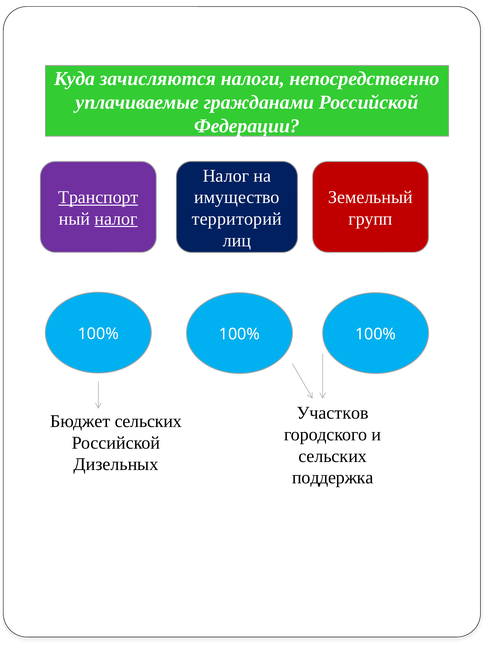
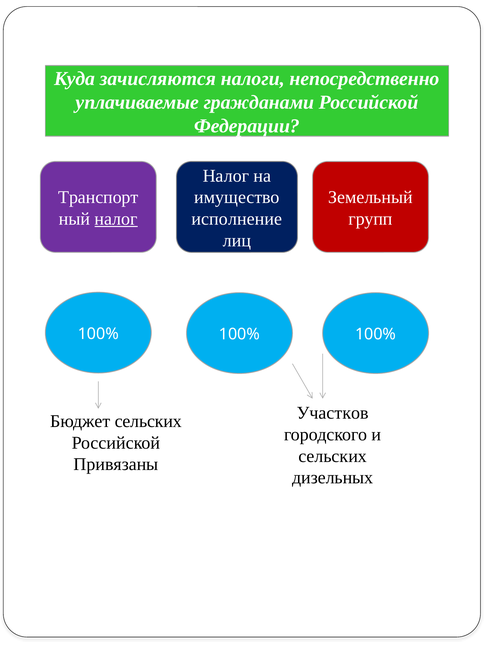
Транспорт underline: present -> none
территорий: территорий -> исполнение
Дизельных: Дизельных -> Привязаны
поддержка: поддержка -> дизельных
